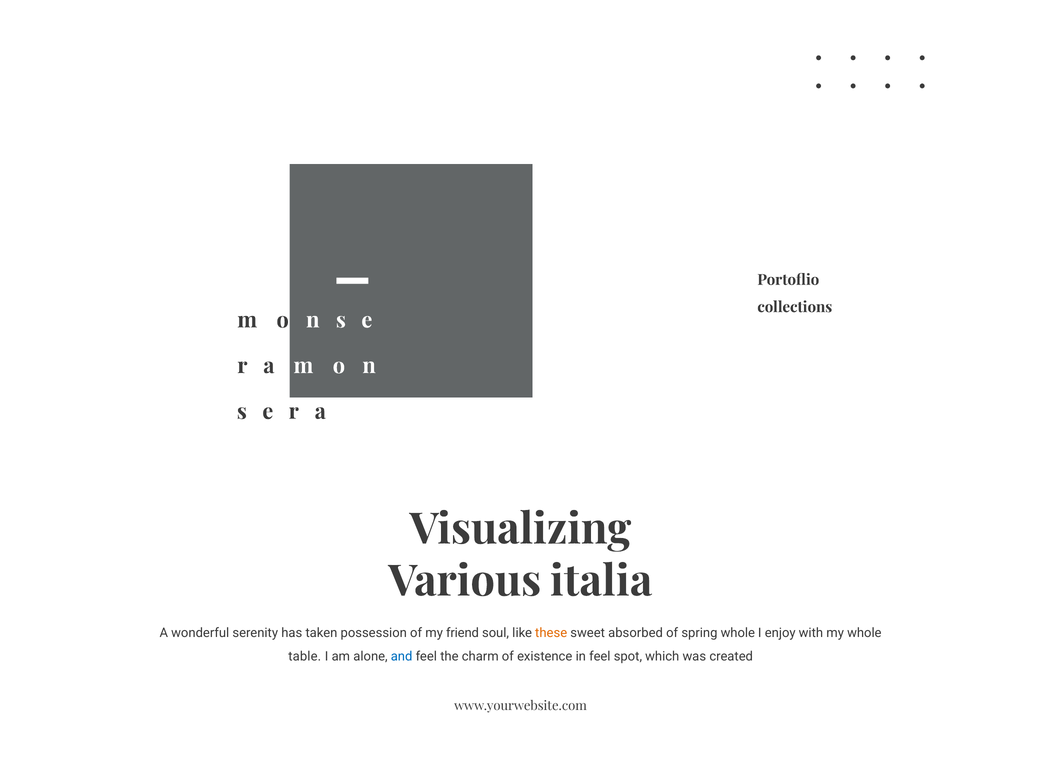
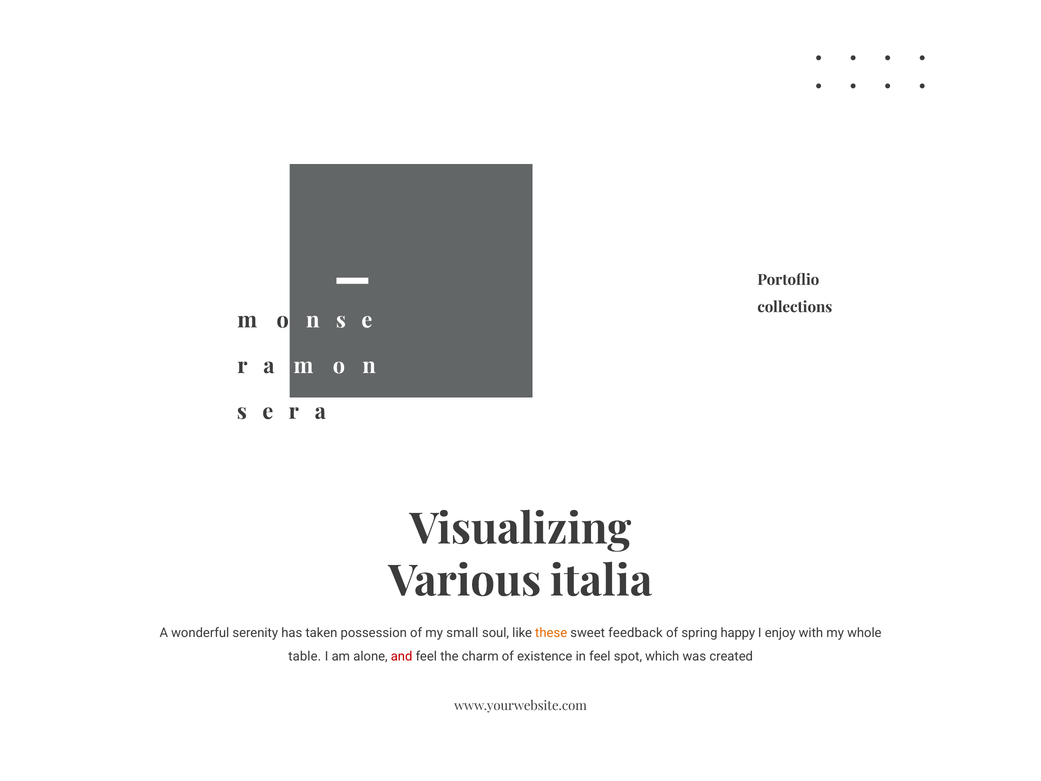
friend: friend -> small
absorbed: absorbed -> feedback
spring whole: whole -> happy
and colour: blue -> red
